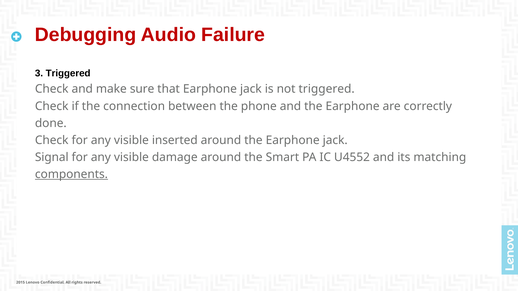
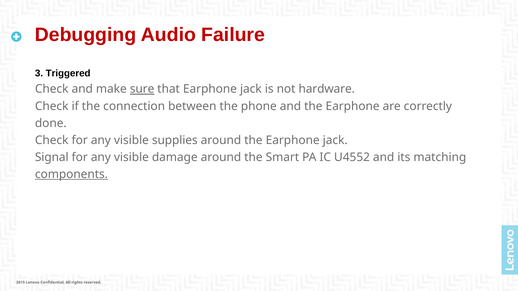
sure underline: none -> present
not triggered: triggered -> hardware
inserted: inserted -> supplies
